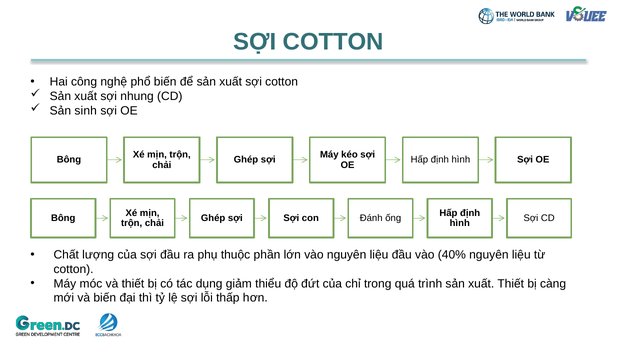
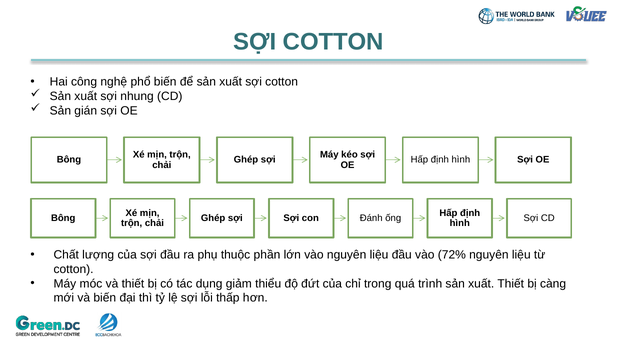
sinh: sinh -> gián
40%: 40% -> 72%
